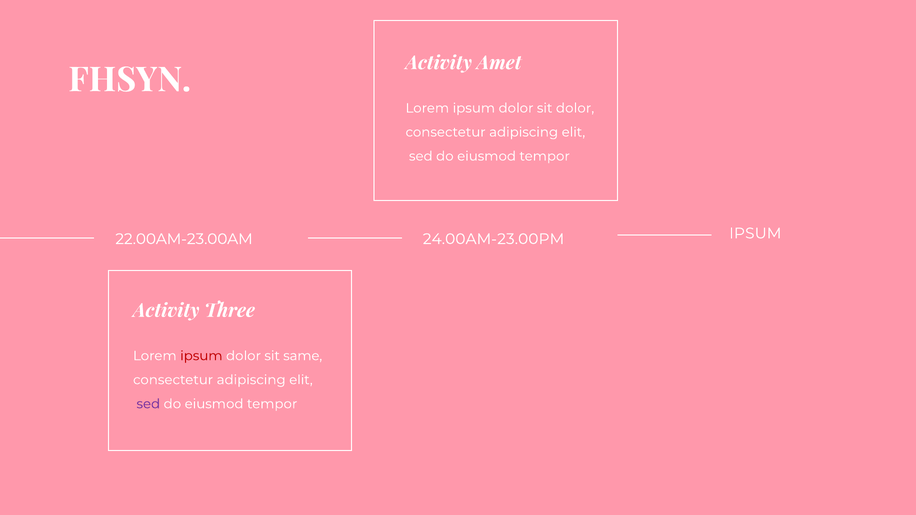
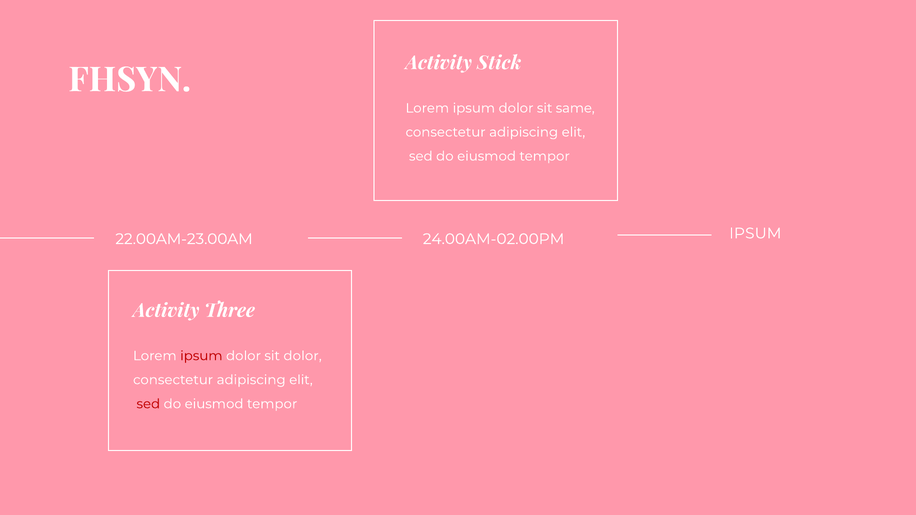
Amet: Amet -> Stick
sit dolor: dolor -> same
24.00AM-23.00PM: 24.00AM-23.00PM -> 24.00AM-02.00PM
sit same: same -> dolor
sed at (148, 404) colour: purple -> red
